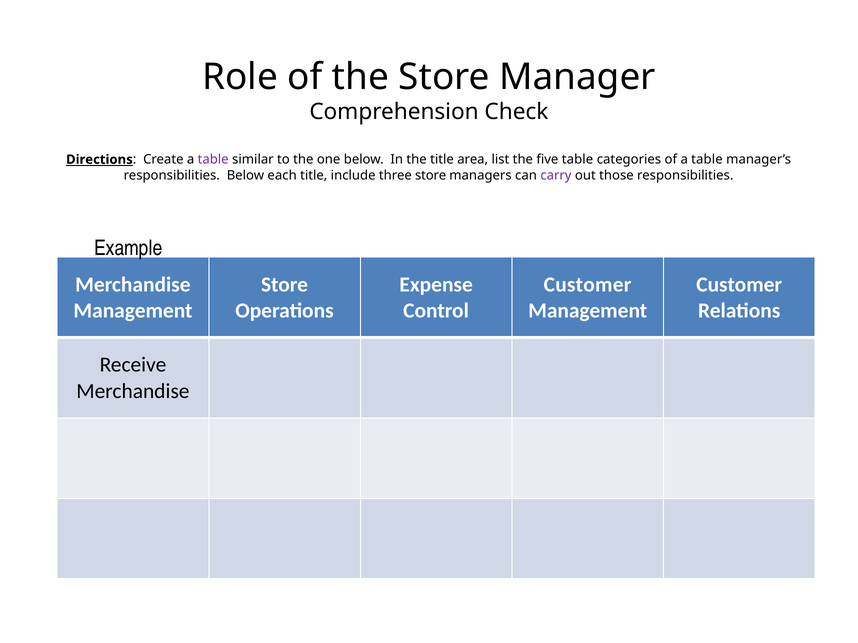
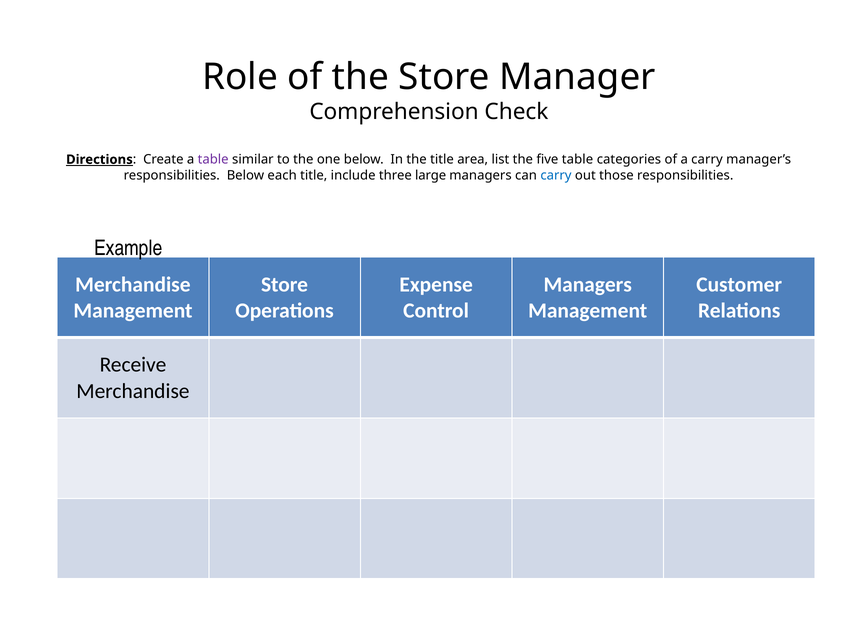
of a table: table -> carry
three store: store -> large
carry at (556, 175) colour: purple -> blue
Customer at (588, 285): Customer -> Managers
